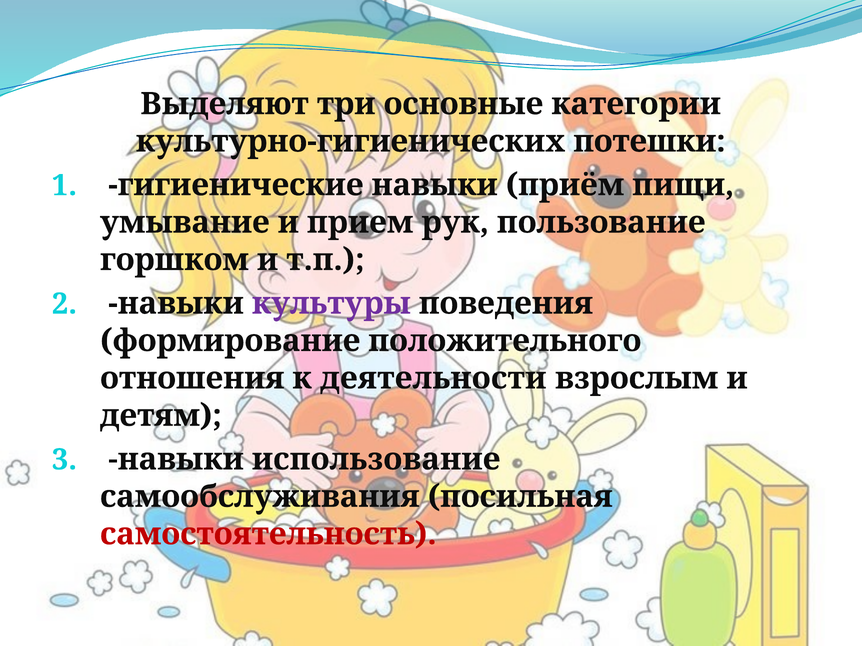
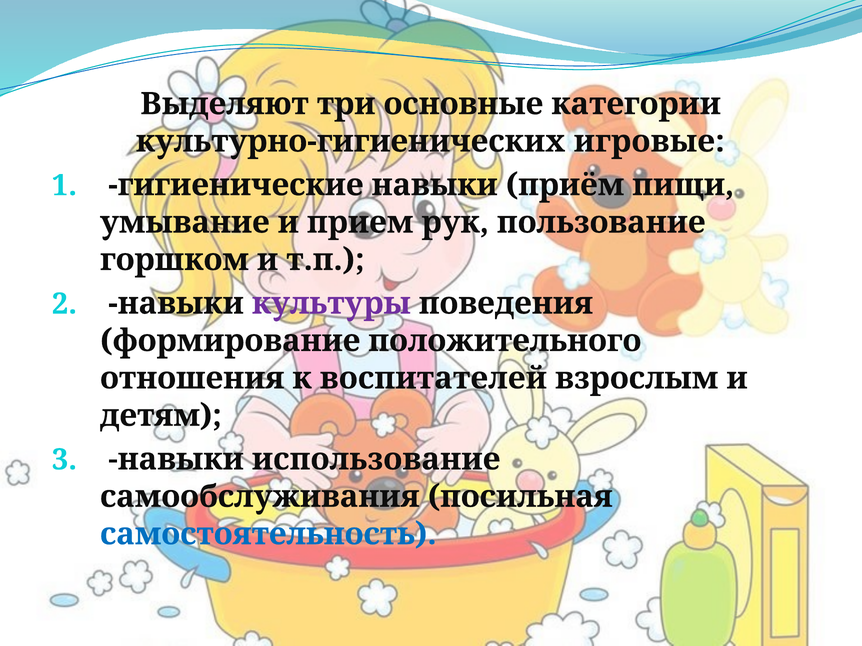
потешки: потешки -> игровые
деятельности: деятельности -> воспитателей
самостоятельность colour: red -> blue
